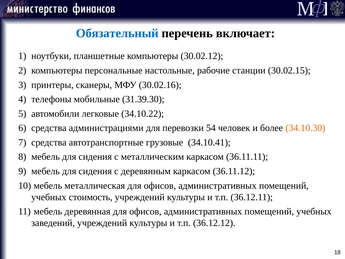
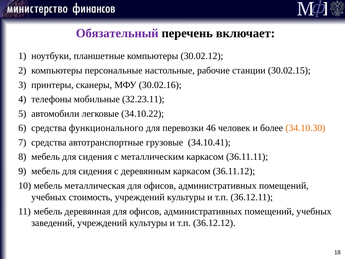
Обязательный colour: blue -> purple
31.39.30: 31.39.30 -> 32.23.11
администрациями: администрациями -> функционального
54: 54 -> 46
